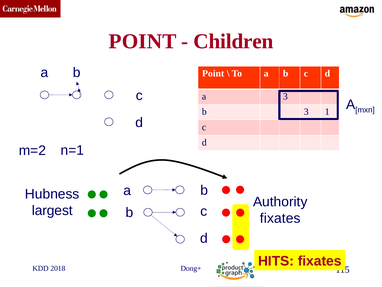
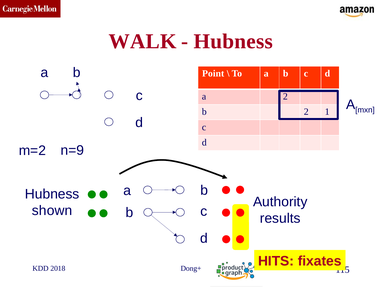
POINT at (143, 41): POINT -> WALK
Children at (233, 41): Children -> Hubness
a 3: 3 -> 2
b 3: 3 -> 2
n=1: n=1 -> n=9
largest: largest -> shown
fixates at (280, 218): fixates -> results
